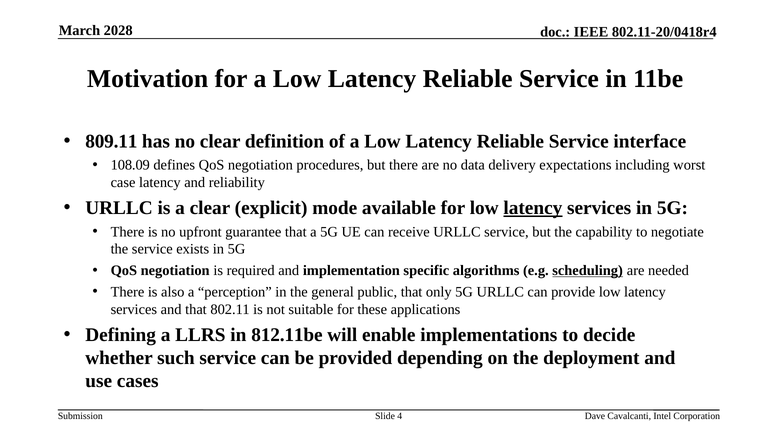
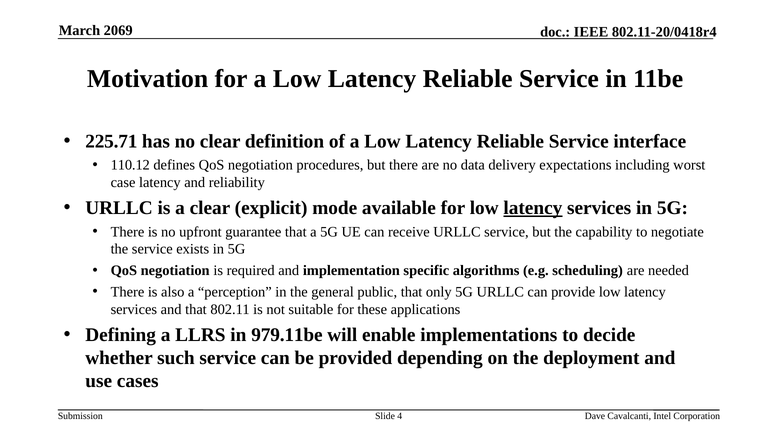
2028: 2028 -> 2069
809.11: 809.11 -> 225.71
108.09: 108.09 -> 110.12
scheduling underline: present -> none
812.11be: 812.11be -> 979.11be
